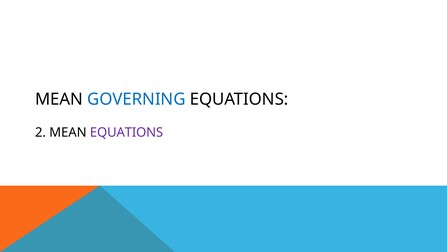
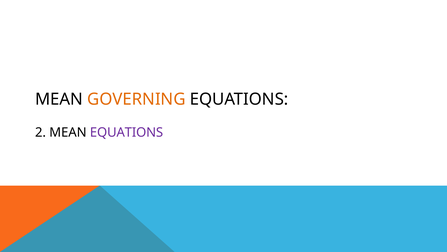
GOVERNING colour: blue -> orange
